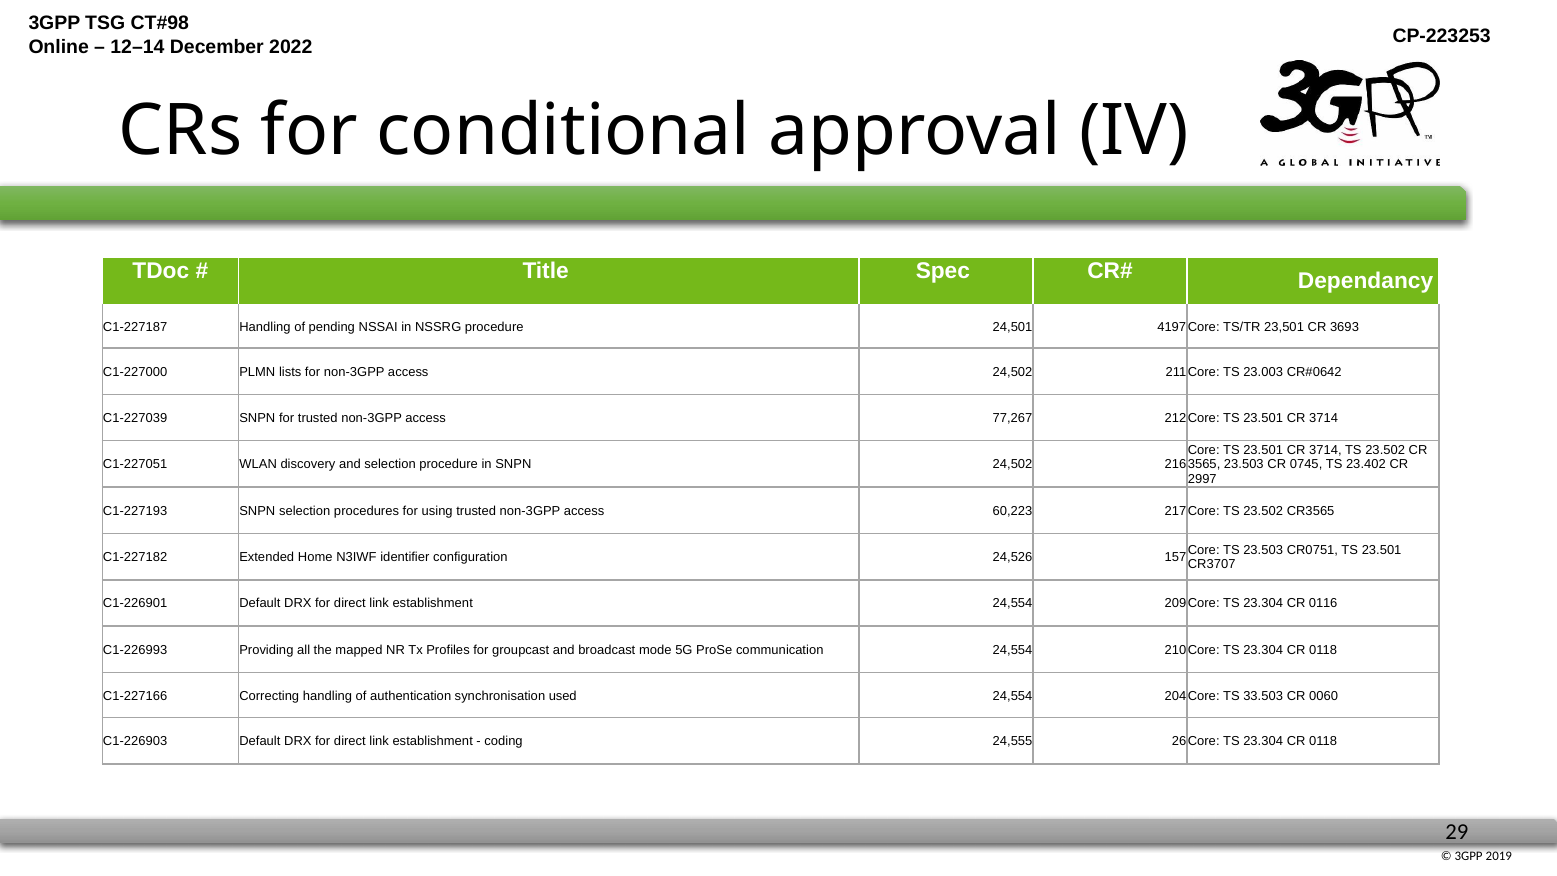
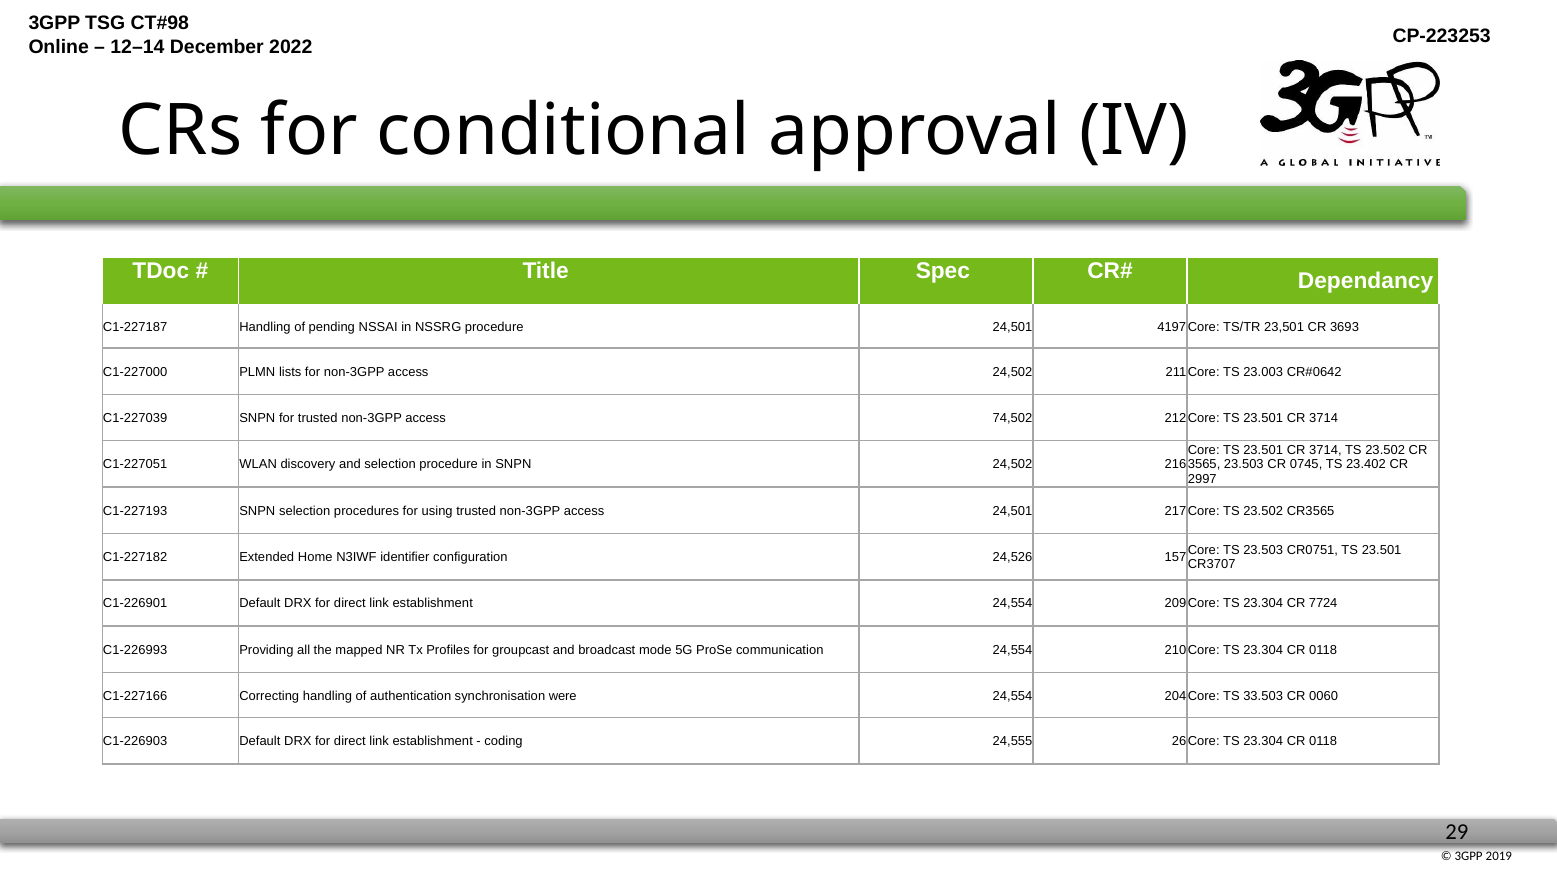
77,267: 77,267 -> 74,502
access 60,223: 60,223 -> 24,501
0116: 0116 -> 7724
used: used -> were
